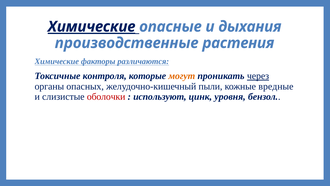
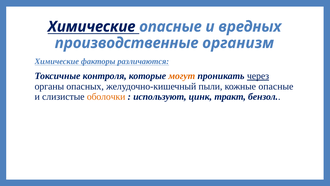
Химические at (92, 27) underline: present -> none
дыхания: дыхания -> вредных
растения: растения -> организм
кожные вредные: вредные -> опасные
оболочки colour: red -> orange
уровня: уровня -> тракт
